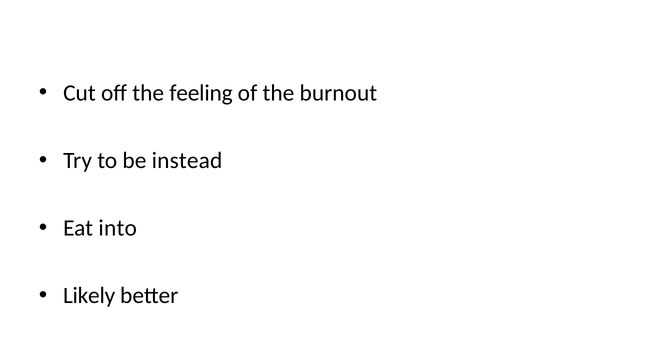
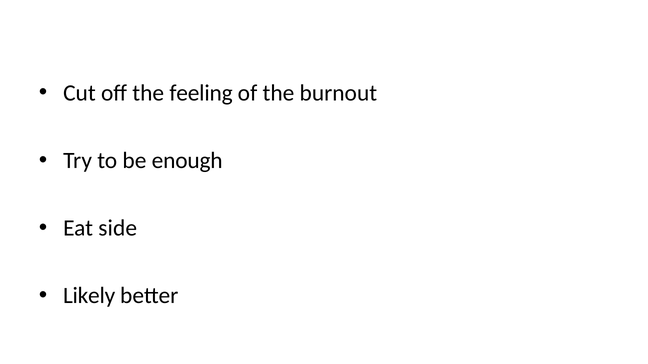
instead: instead -> enough
into: into -> side
